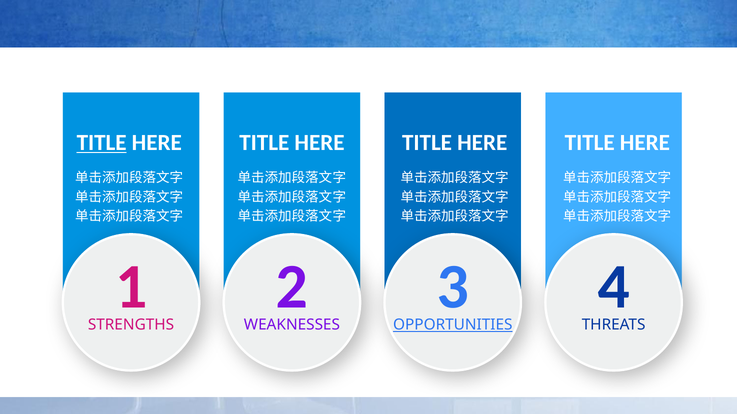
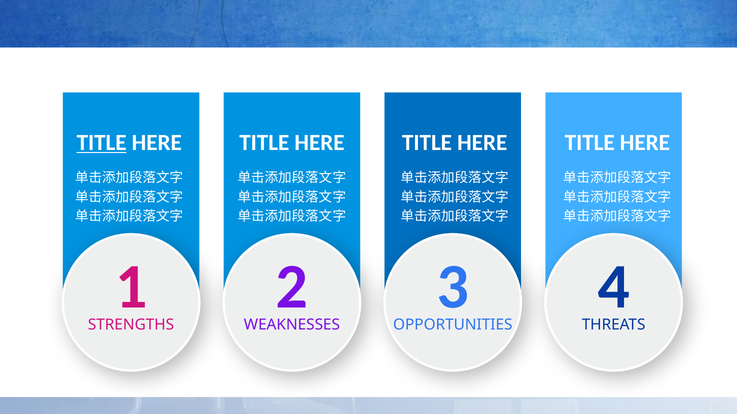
OPPORTUNITIES underline: present -> none
